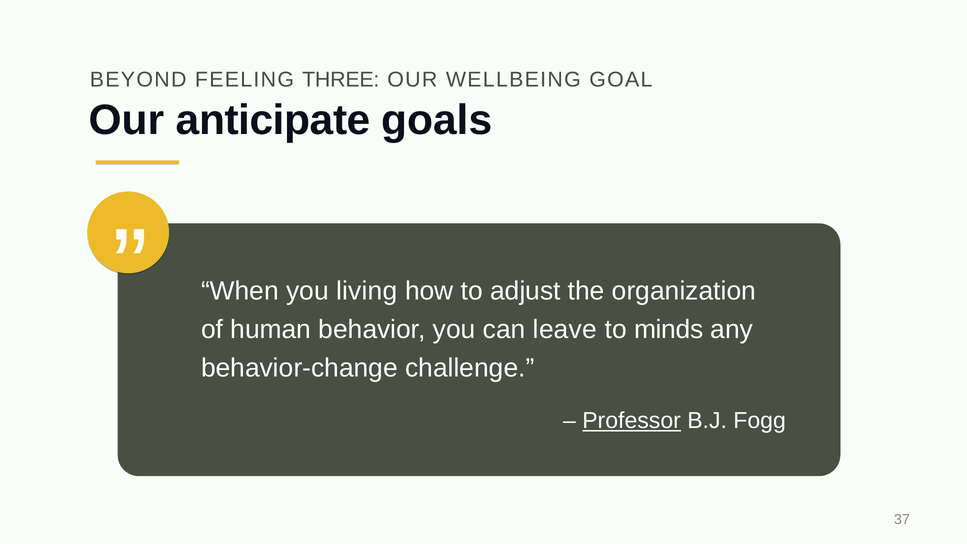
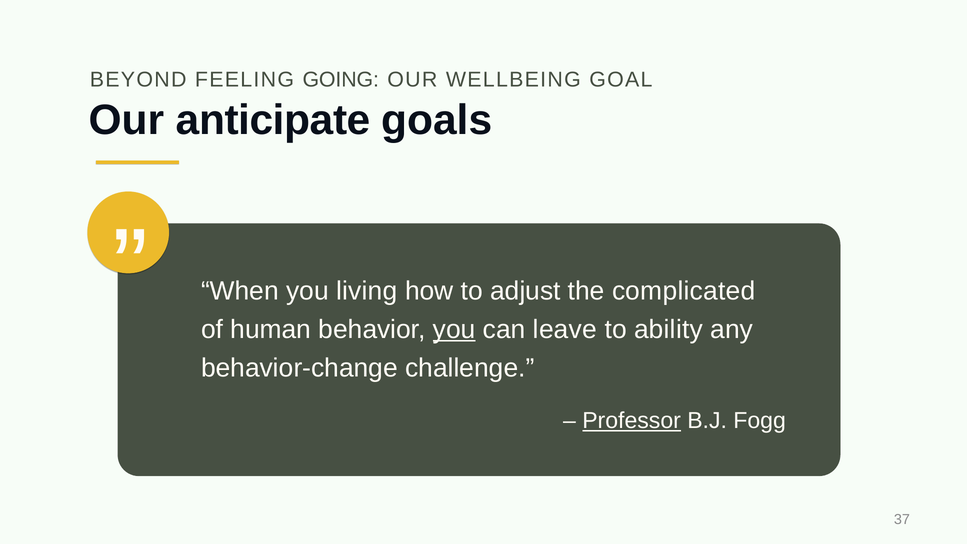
THREE: THREE -> GOING
organization: organization -> complicated
you at (454, 329) underline: none -> present
minds: minds -> ability
